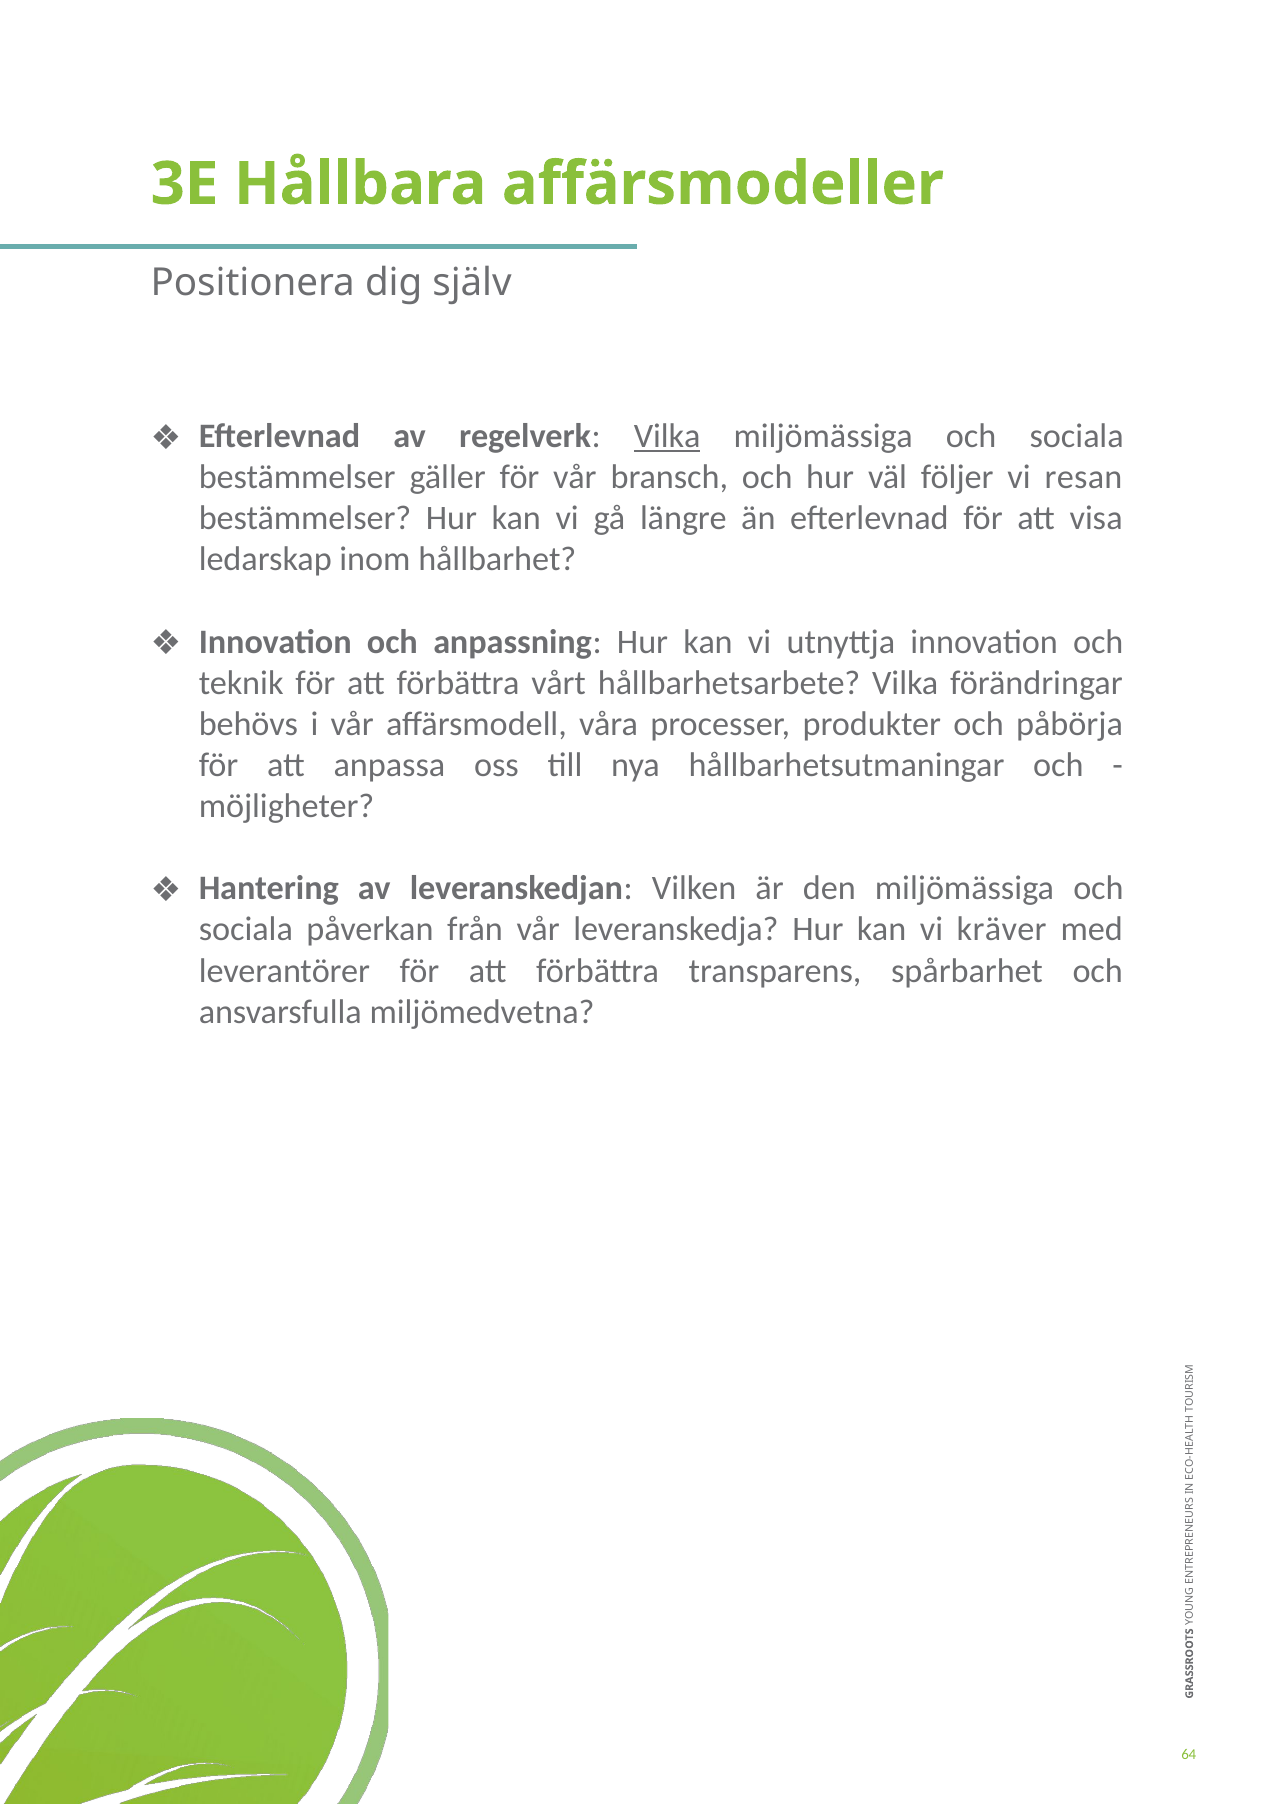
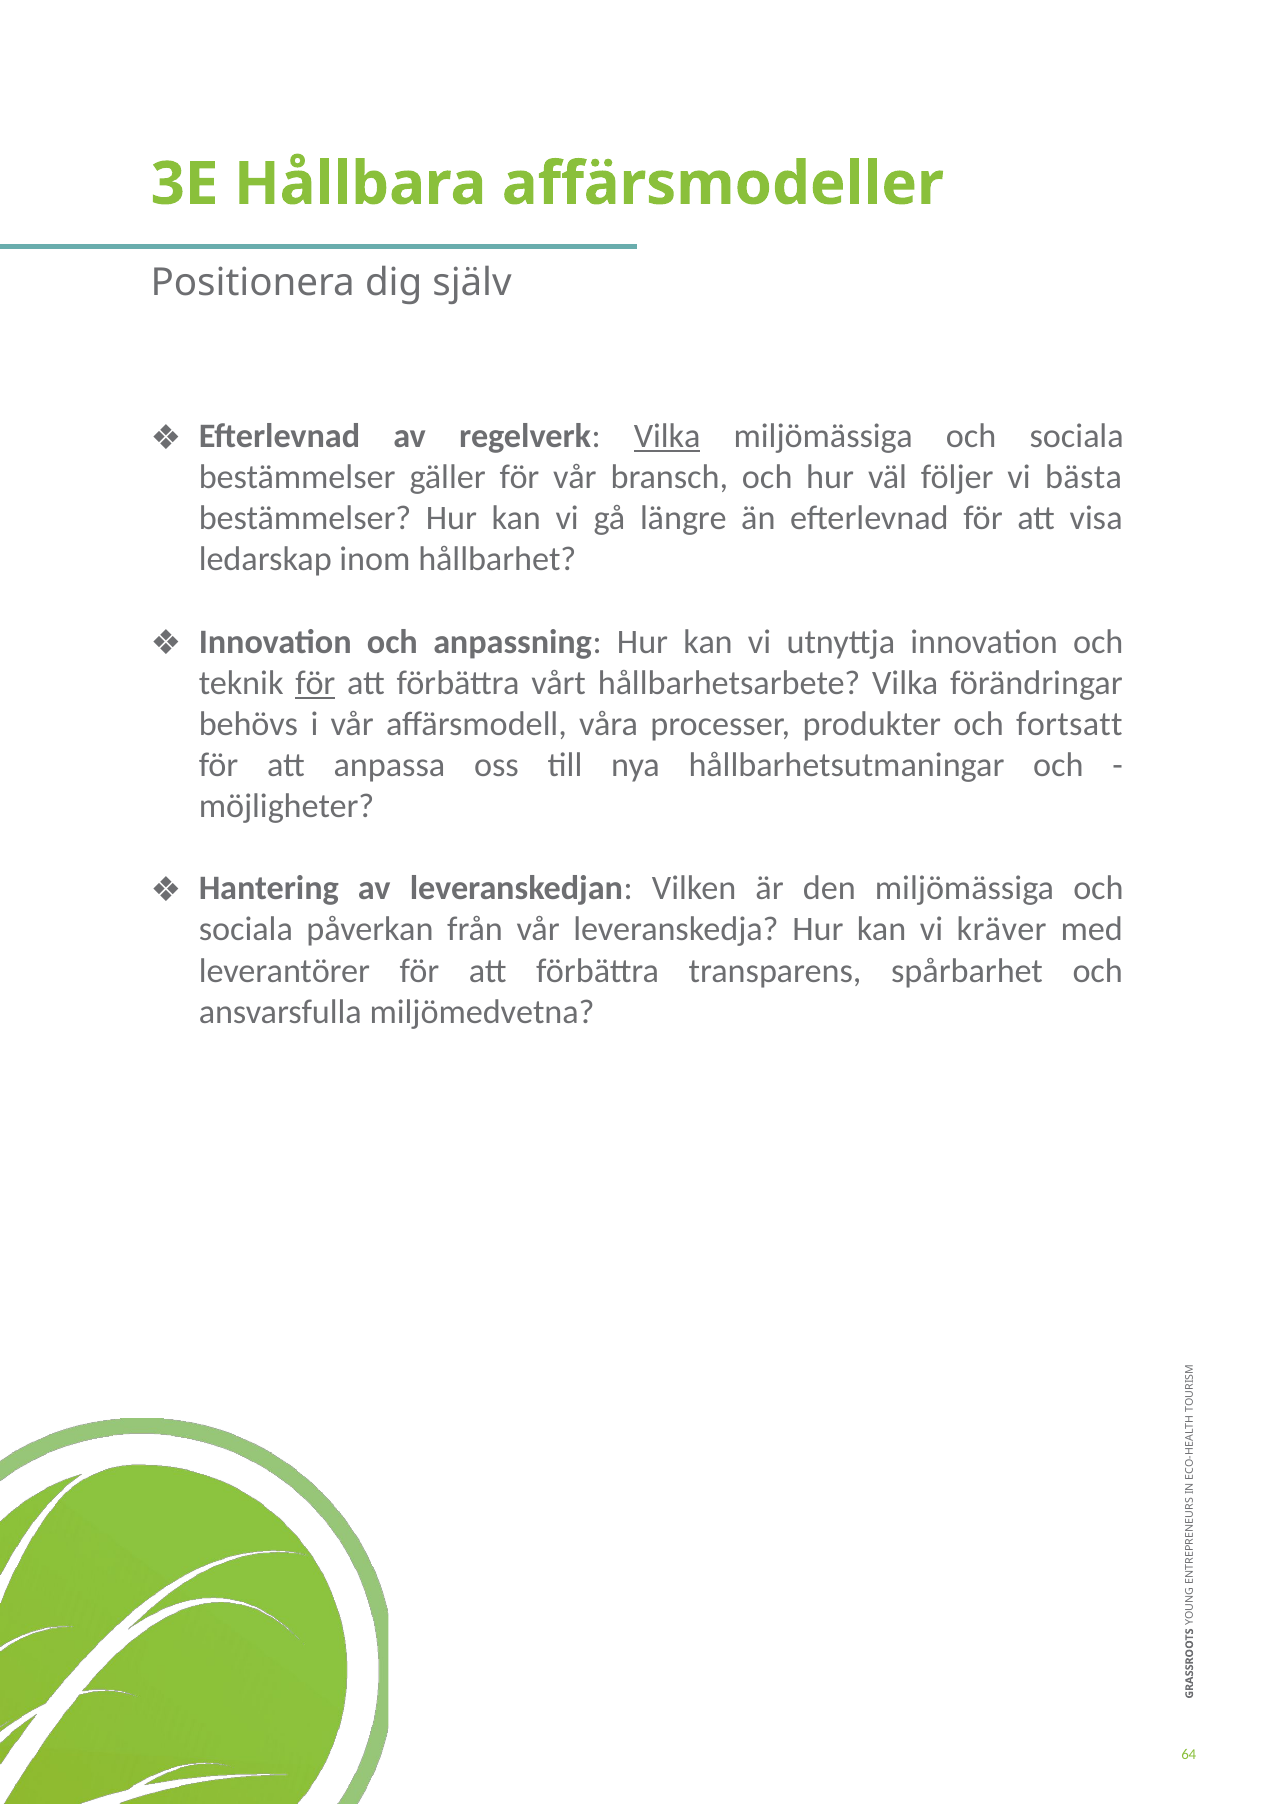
resan: resan -> bästa
för at (315, 683) underline: none -> present
påbörja: påbörja -> fortsatt
